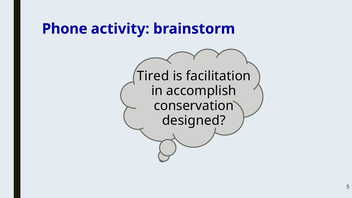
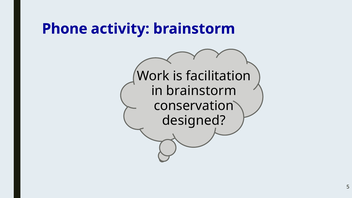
Tired: Tired -> Work
in accomplish: accomplish -> brainstorm
